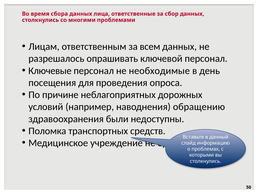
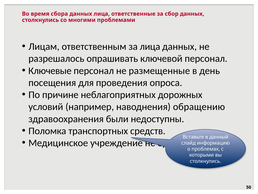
за всем: всем -> лица
необходимые: необходимые -> размещенные
